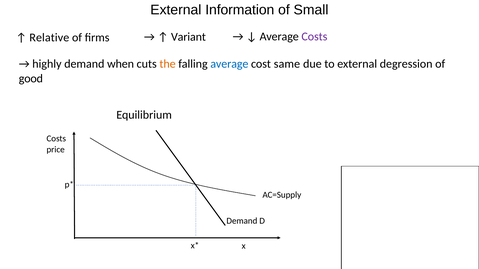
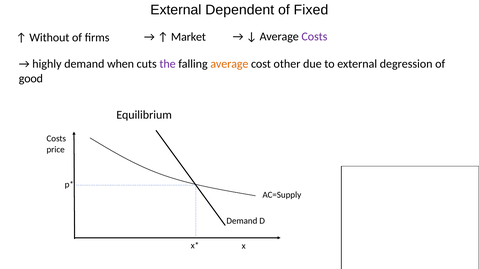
Information: Information -> Dependent
Small: Small -> Fixed
Variant: Variant -> Market
Relative: Relative -> Without
the colour: orange -> purple
average at (229, 64) colour: blue -> orange
same: same -> other
